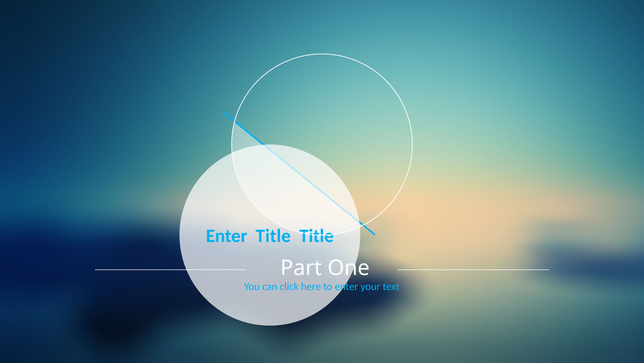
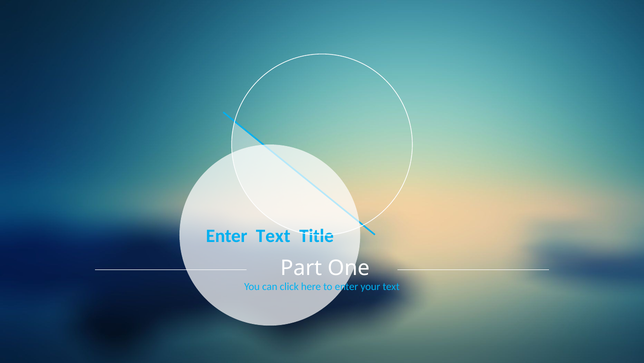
Enter Title: Title -> Text
